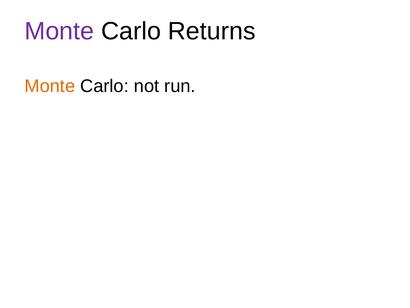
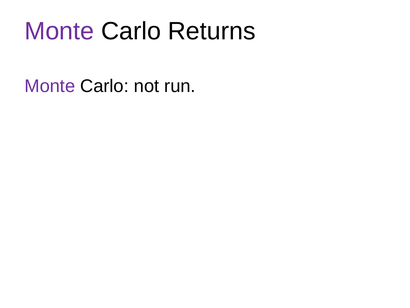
Monte at (50, 86) colour: orange -> purple
